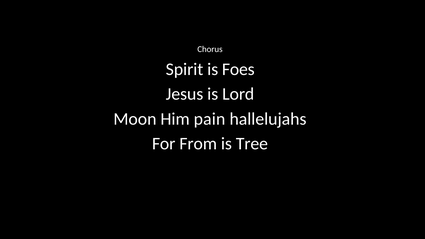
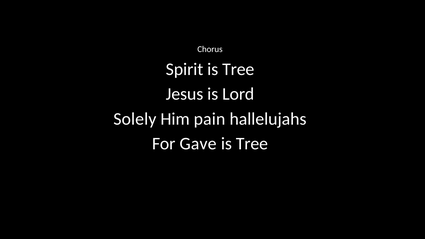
Foes at (238, 69): Foes -> Tree
Moon: Moon -> Solely
From: From -> Gave
